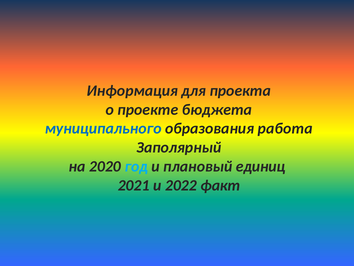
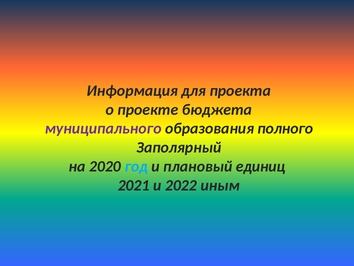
муниципального colour: blue -> purple
работа: работа -> полного
факт: факт -> иным
